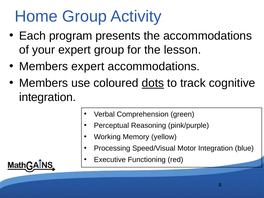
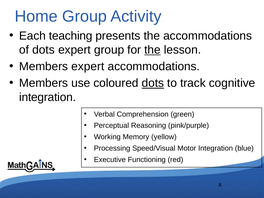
program: program -> teaching
of your: your -> dots
the at (152, 50) underline: none -> present
